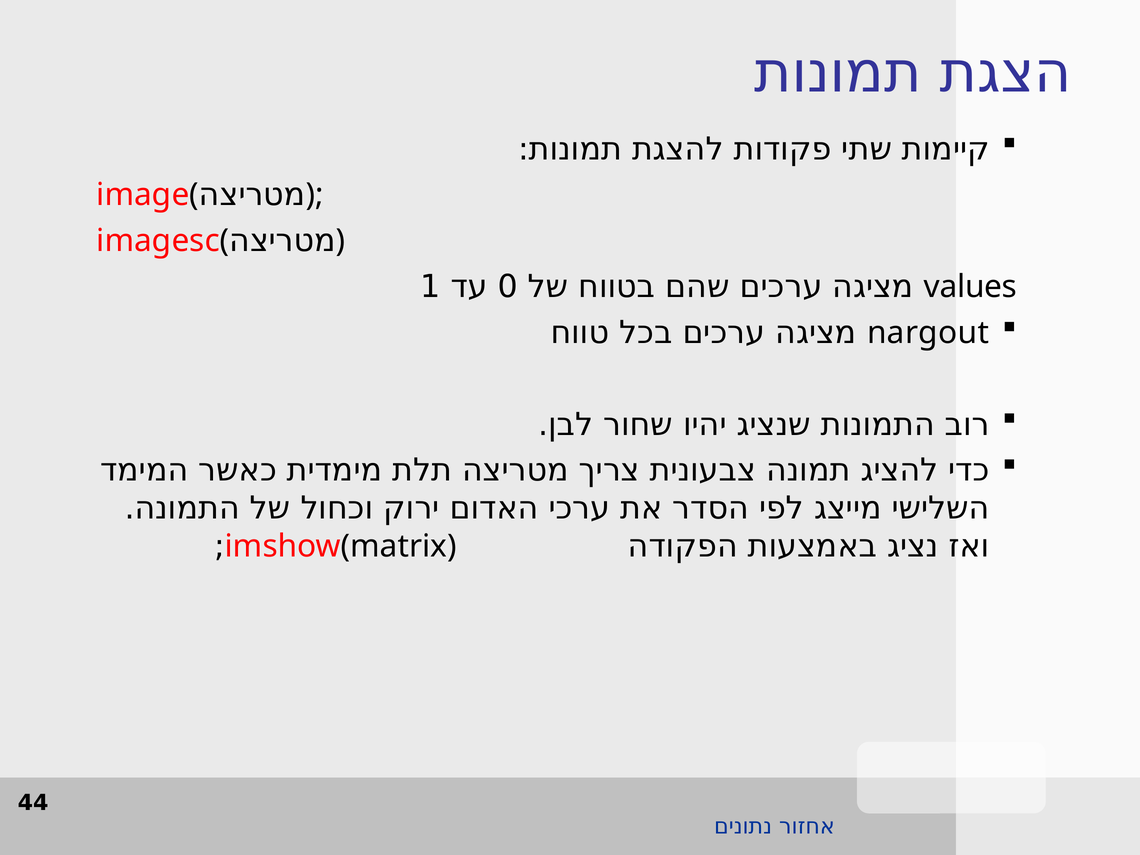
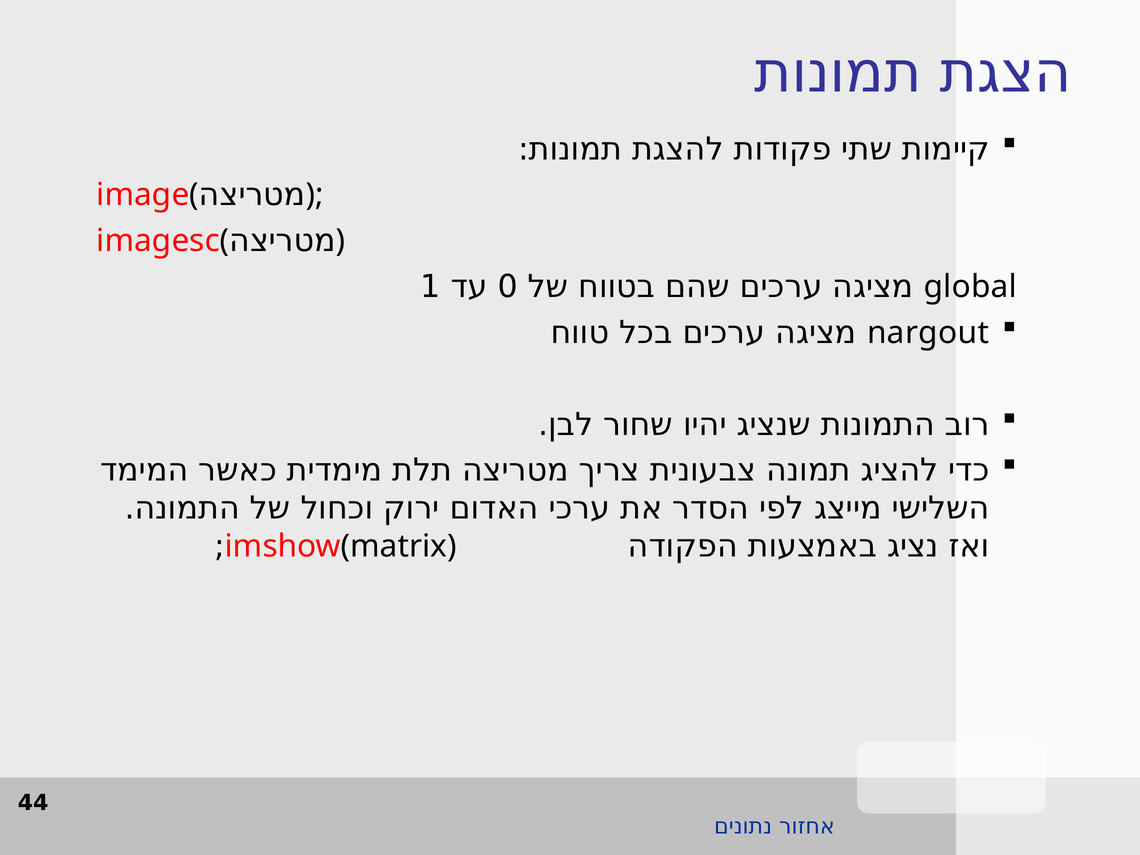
values: values -> global
